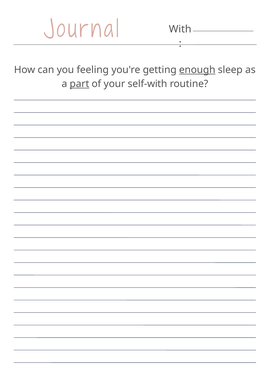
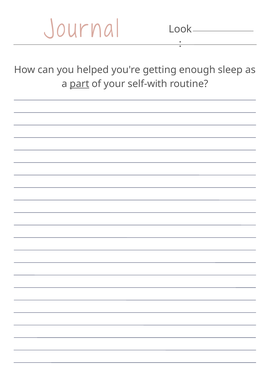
With: With -> Look
feeling: feeling -> helped
enough underline: present -> none
